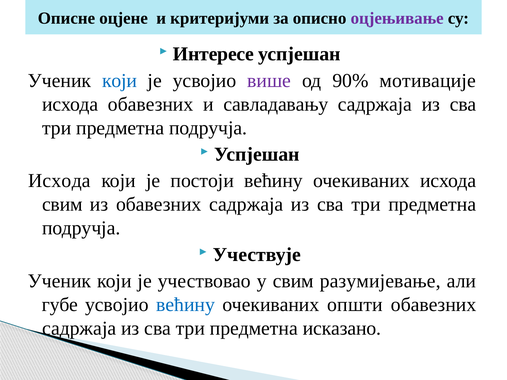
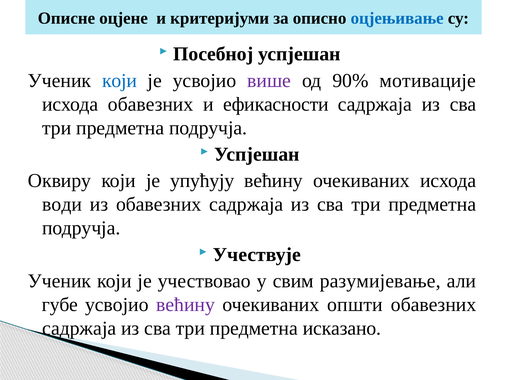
оцјењивање colour: purple -> blue
Интересе: Интересе -> Посебној
савладавању: савладавању -> ефикасности
Исхода at (59, 181): Исхода -> Оквиру
постоји: постоји -> упућују
свим at (62, 205): свим -> води
већину at (186, 305) colour: blue -> purple
